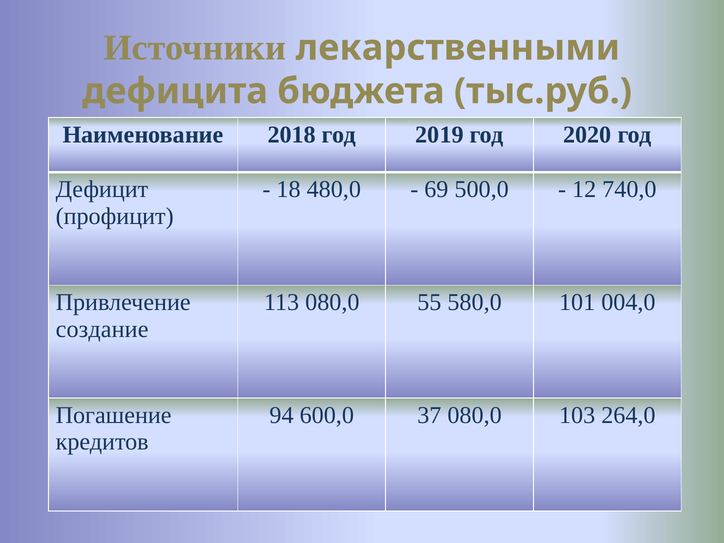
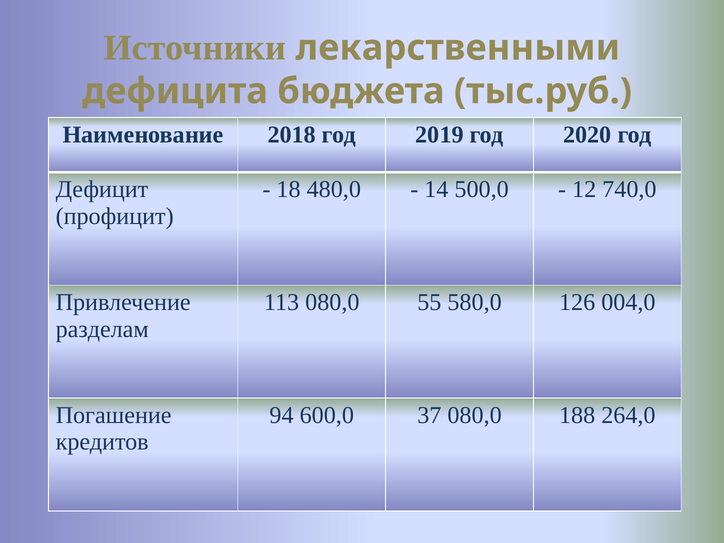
69: 69 -> 14
101: 101 -> 126
создание: создание -> разделам
103: 103 -> 188
